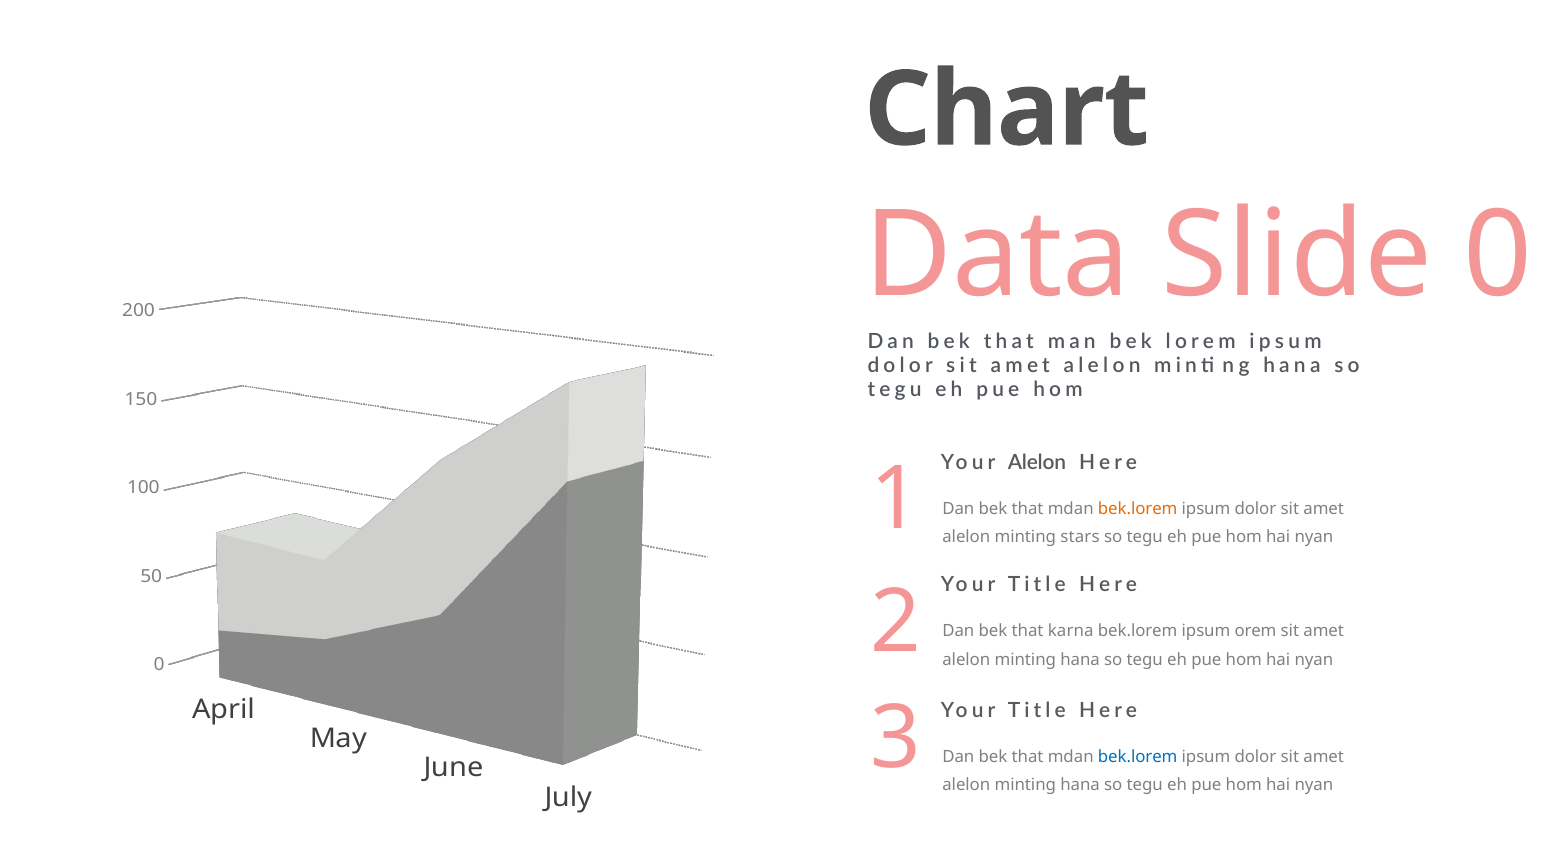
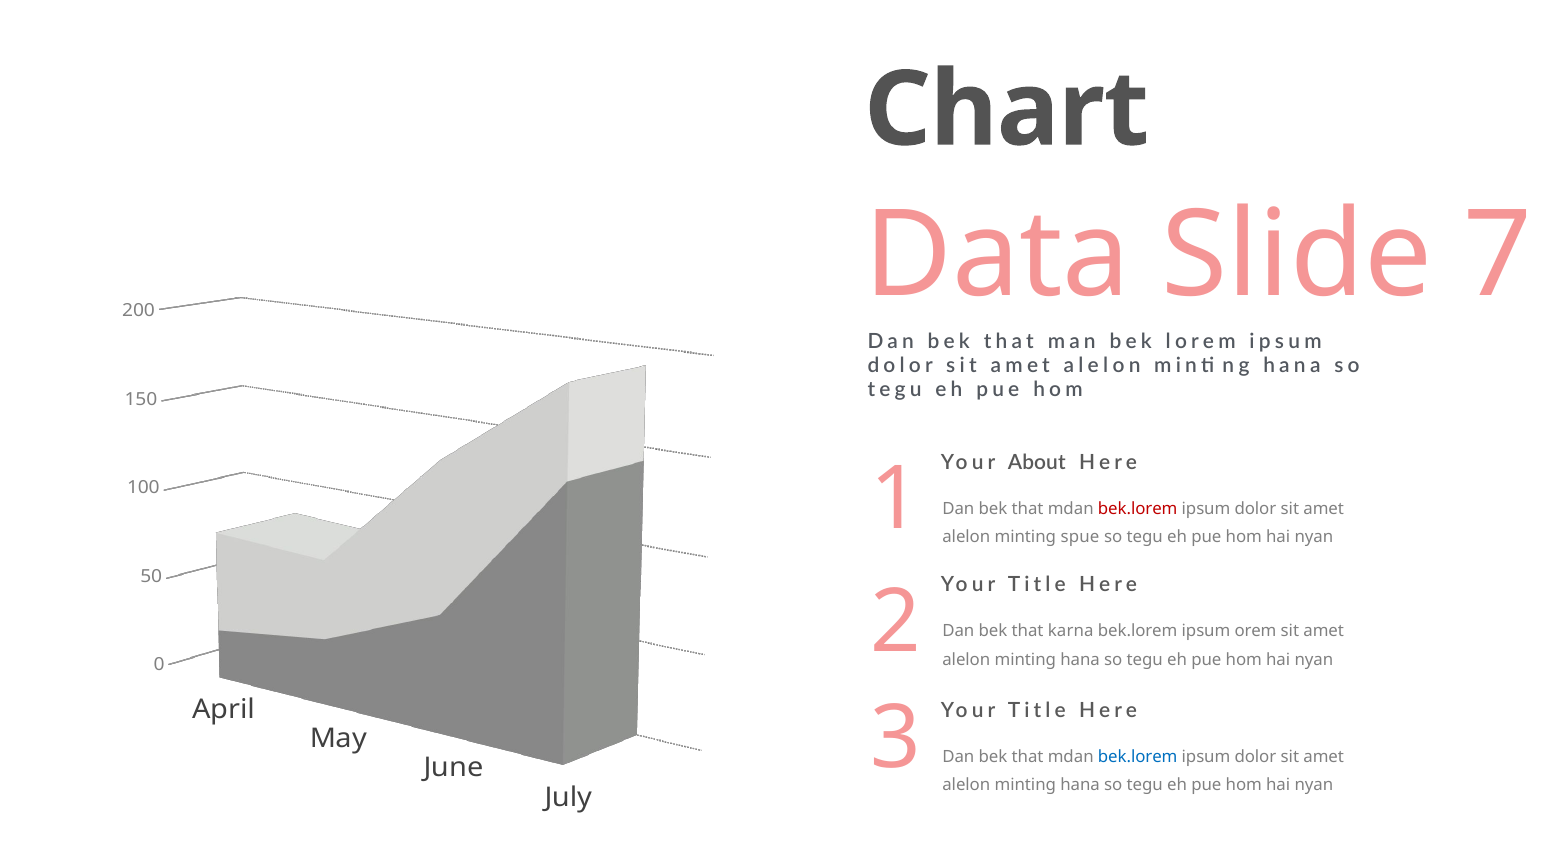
0 at (1498, 256): 0 -> 7
Your Alelon: Alelon -> About
bek.lorem at (1138, 509) colour: orange -> red
stars: stars -> spue
